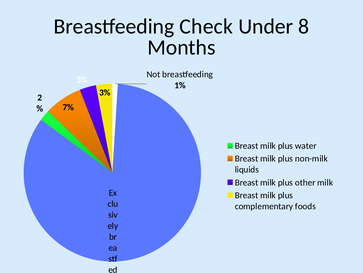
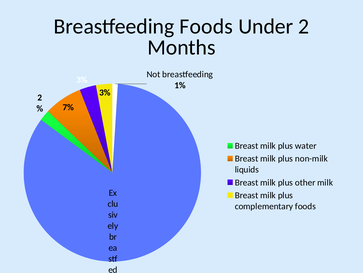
Breastfeeding Check: Check -> Foods
Under 8: 8 -> 2
